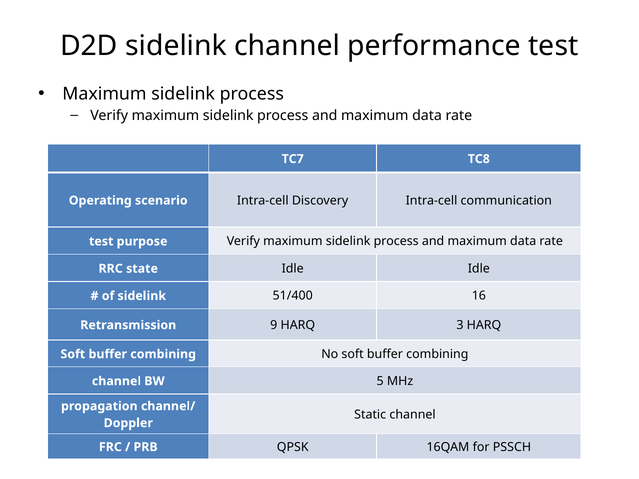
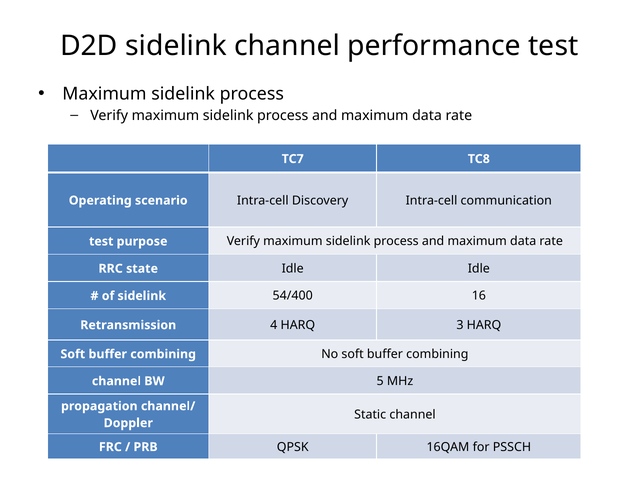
51/400: 51/400 -> 54/400
9: 9 -> 4
